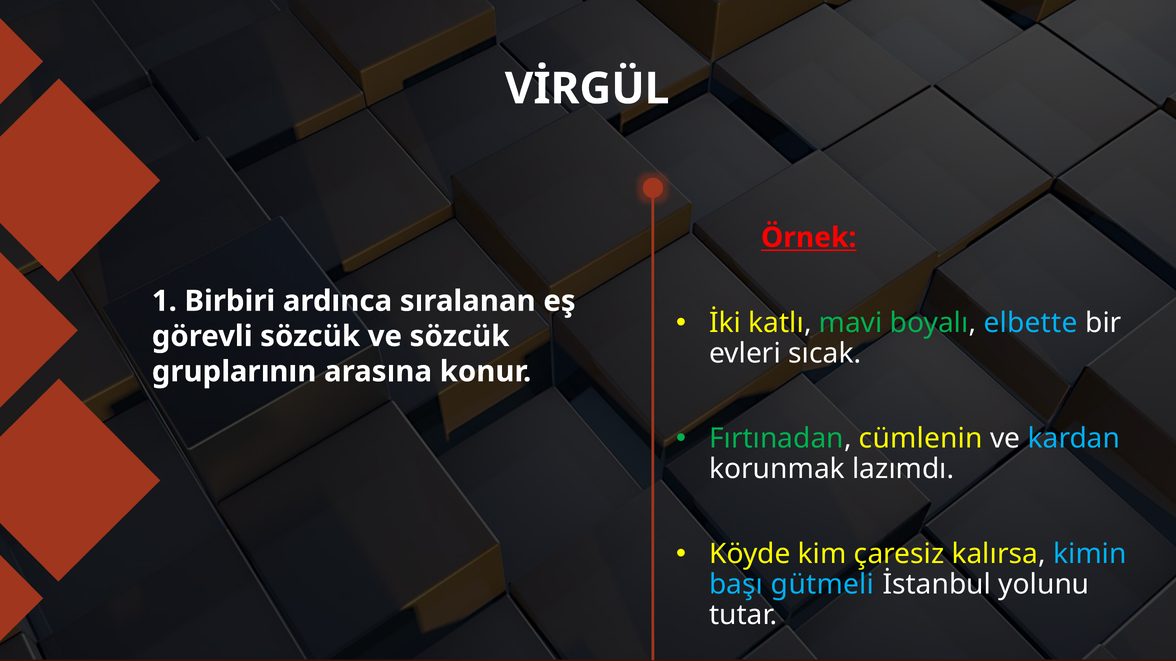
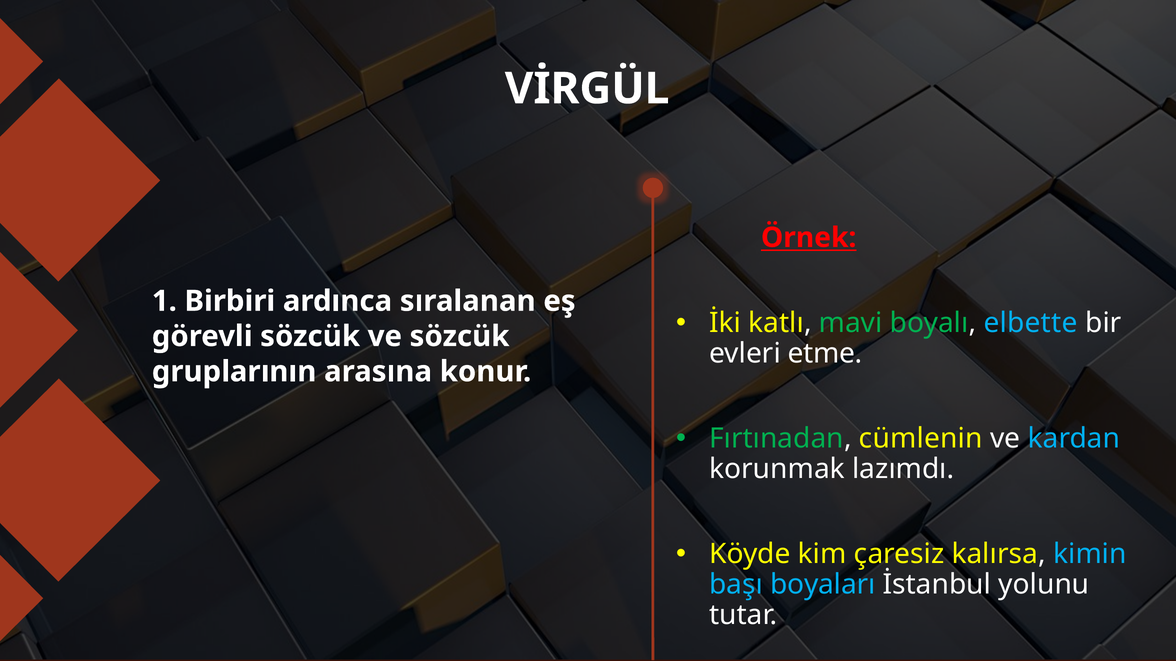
sıcak: sıcak -> etme
gütmeli: gütmeli -> boyaları
